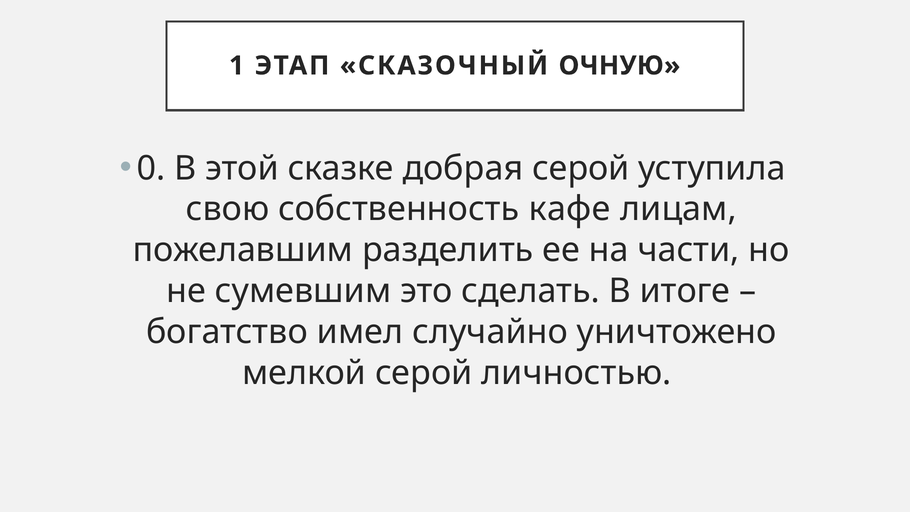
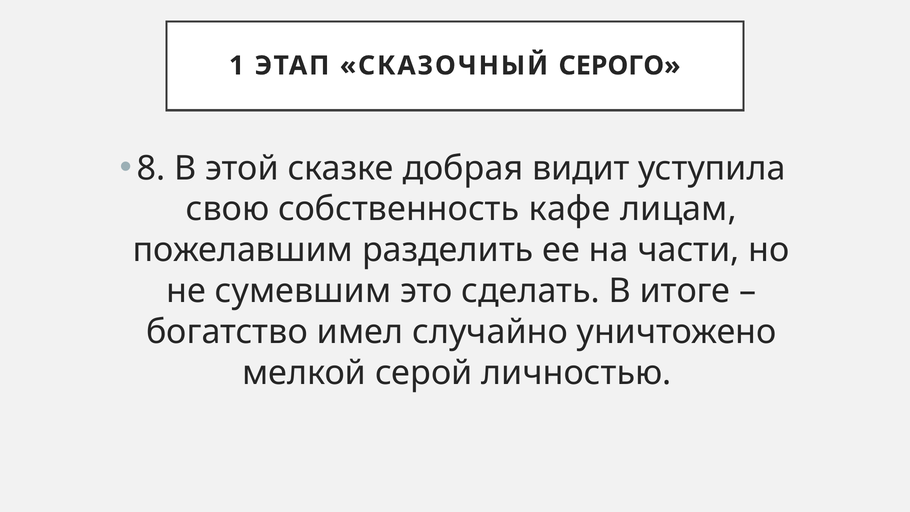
ОЧНУЮ: ОЧНУЮ -> СЕРОГО
0: 0 -> 8
добрая серой: серой -> видит
